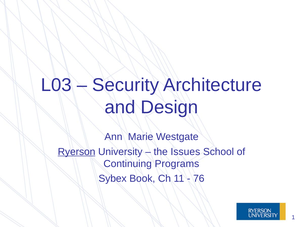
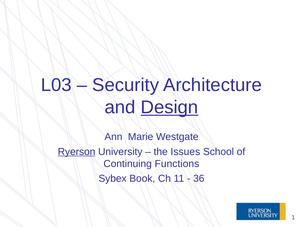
Design underline: none -> present
Programs: Programs -> Functions
76: 76 -> 36
